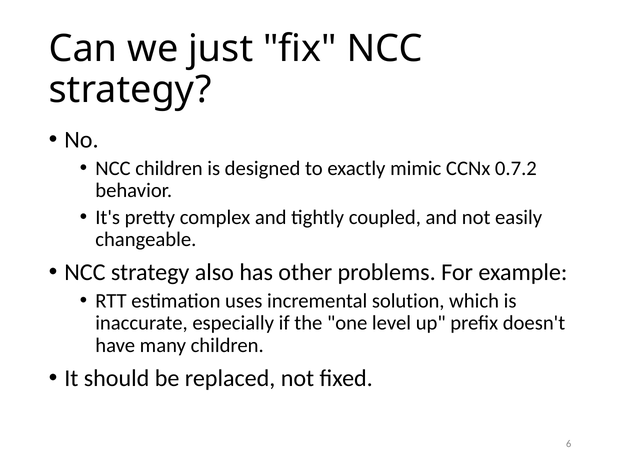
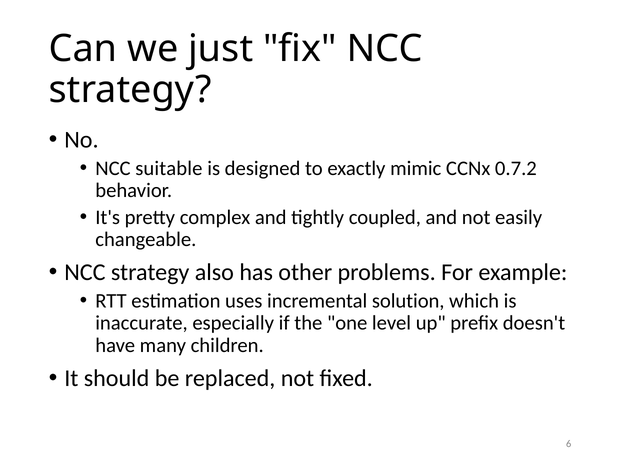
NCC children: children -> suitable
